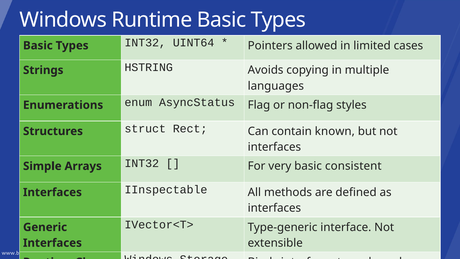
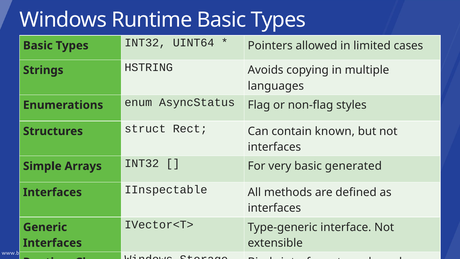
consistent: consistent -> generated
